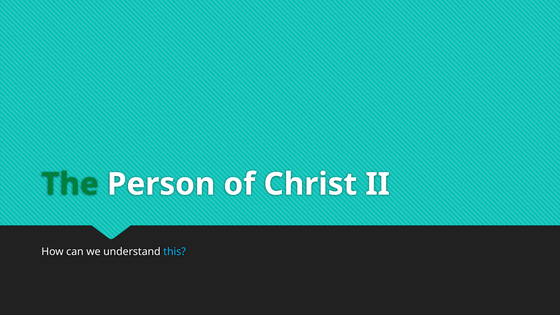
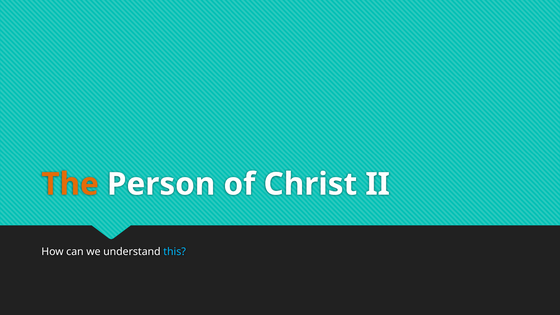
The colour: green -> orange
